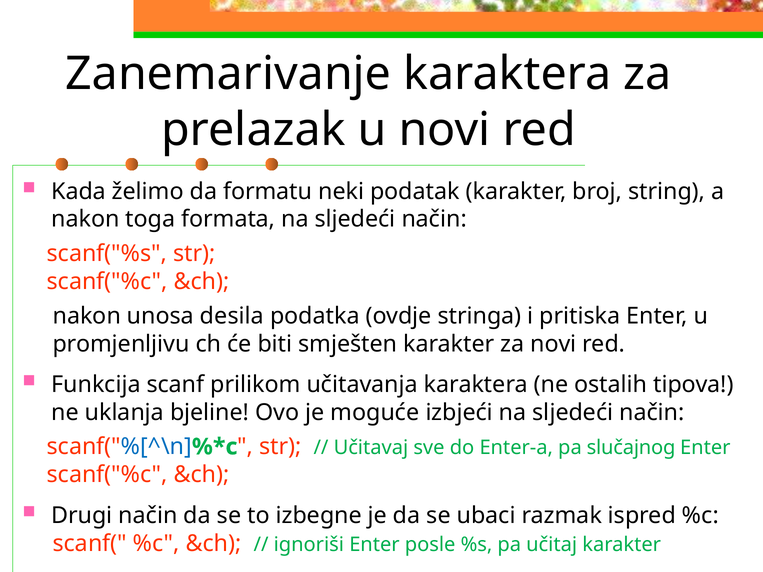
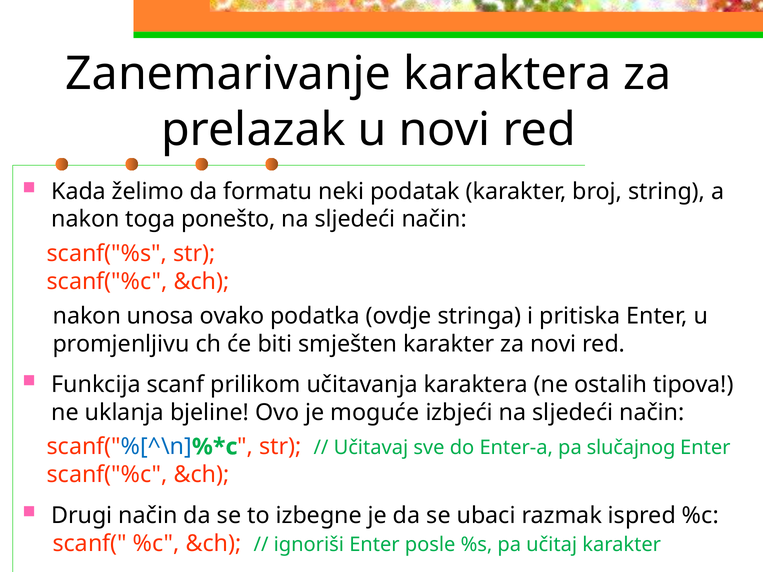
formata: formata -> ponešto
desila: desila -> ovako
